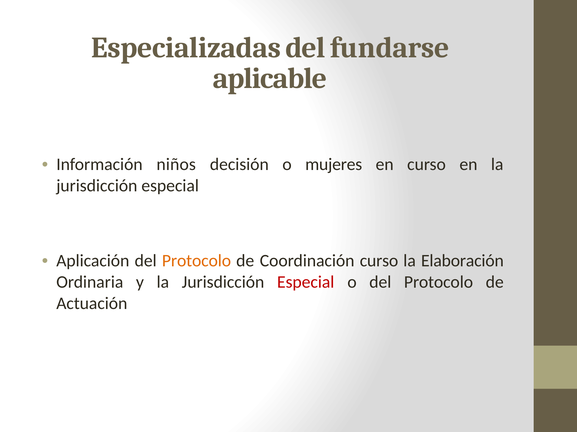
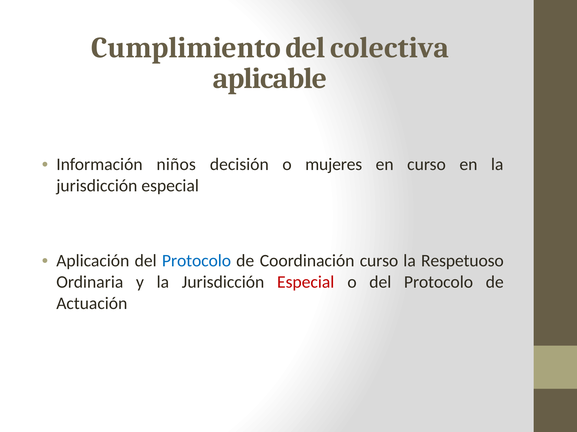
Especializadas: Especializadas -> Cumplimiento
fundarse: fundarse -> colectiva
Protocolo at (196, 261) colour: orange -> blue
Elaboración: Elaboración -> Respetuoso
